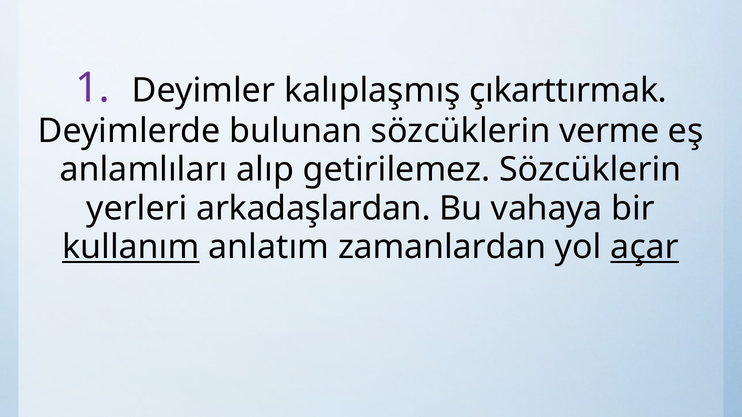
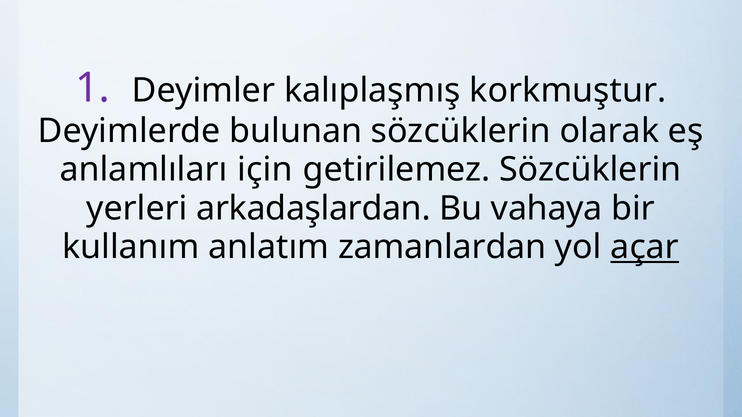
çıkarttırmak: çıkarttırmak -> korkmuştur
verme: verme -> olarak
alıp: alıp -> için
kullanım underline: present -> none
